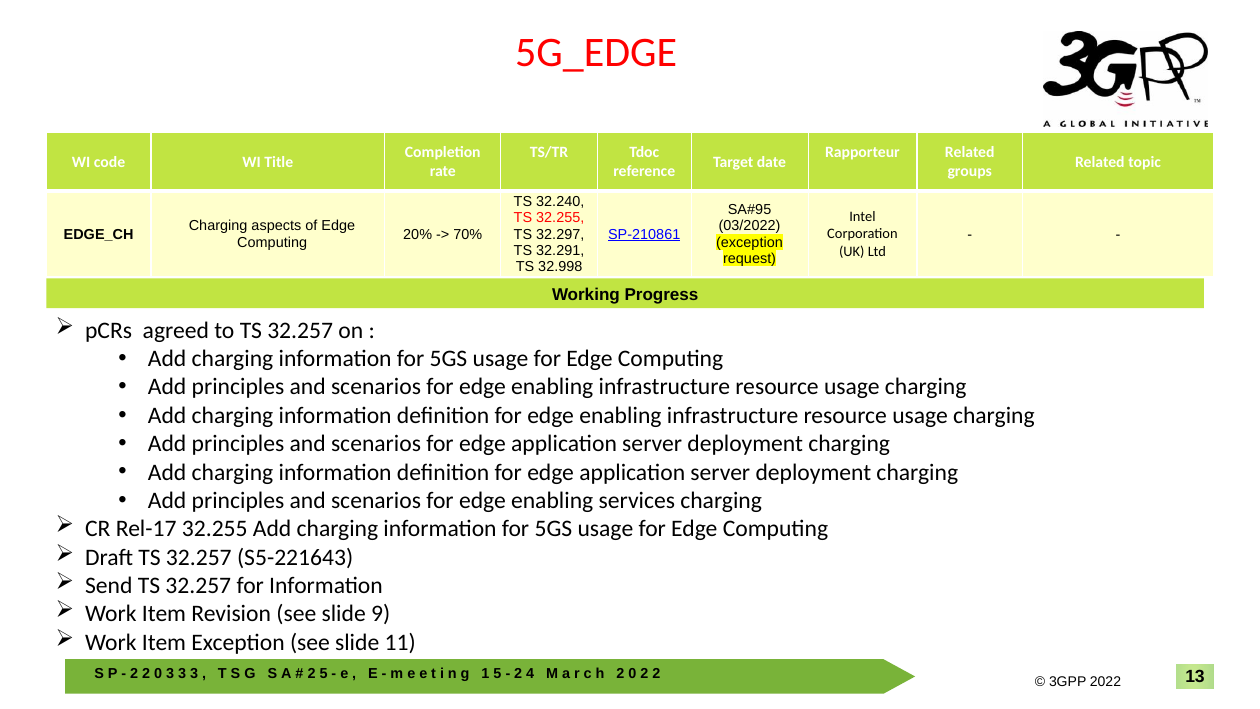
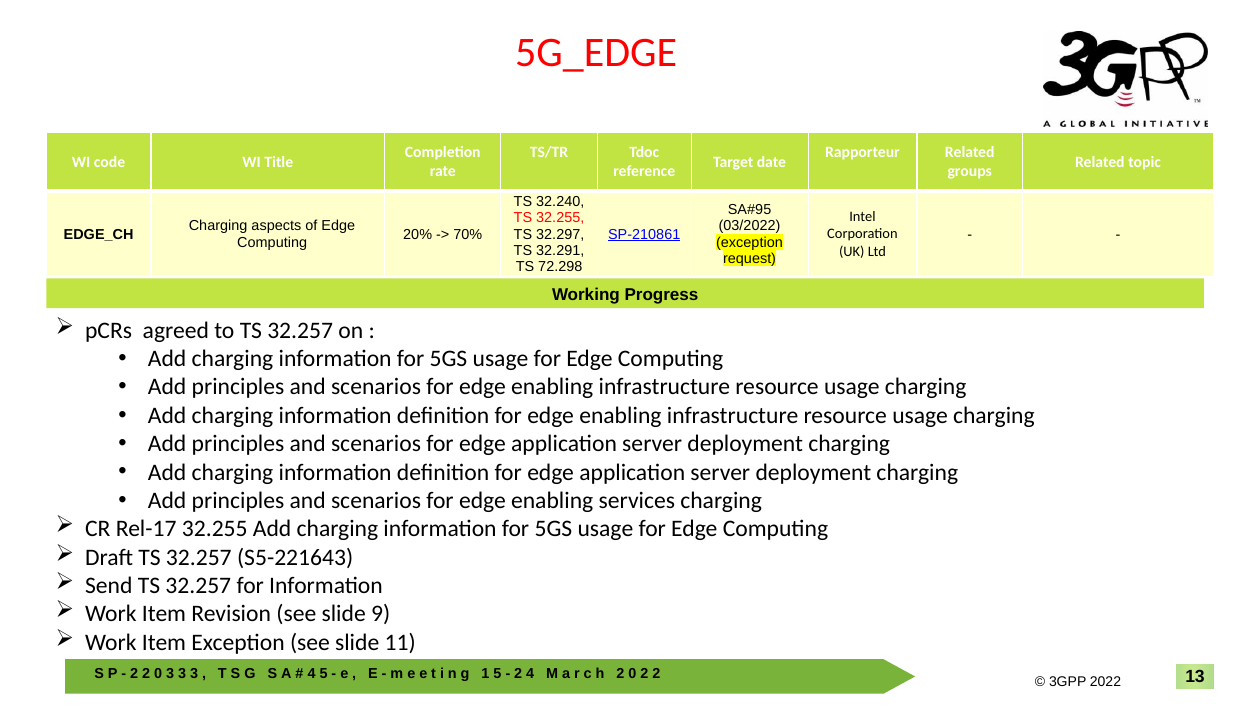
32.998: 32.998 -> 72.298
2 at (312, 673): 2 -> 4
